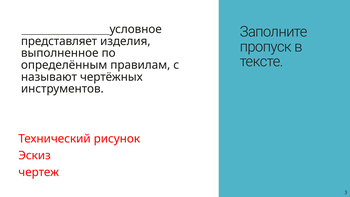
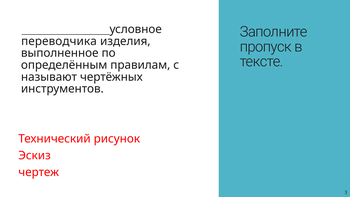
представляет: представляет -> переводчика
